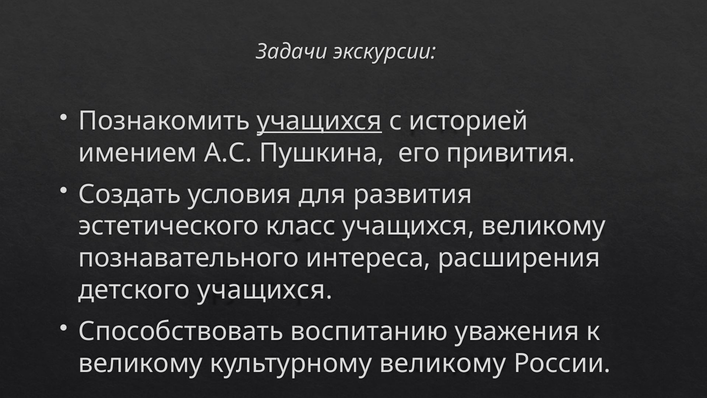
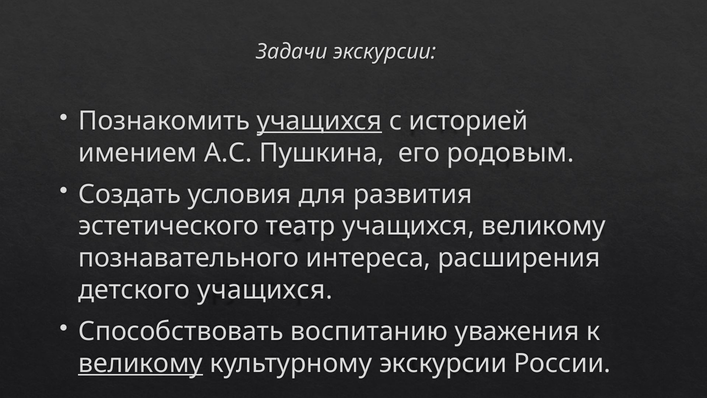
привития: привития -> родовым
класс: класс -> театр
великому at (141, 363) underline: none -> present
культурному великому: великому -> экскурсии
